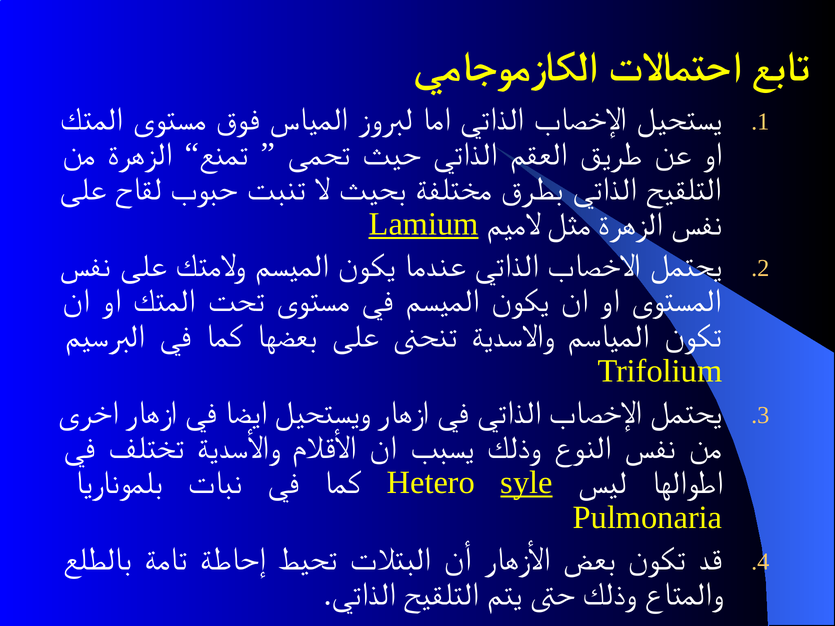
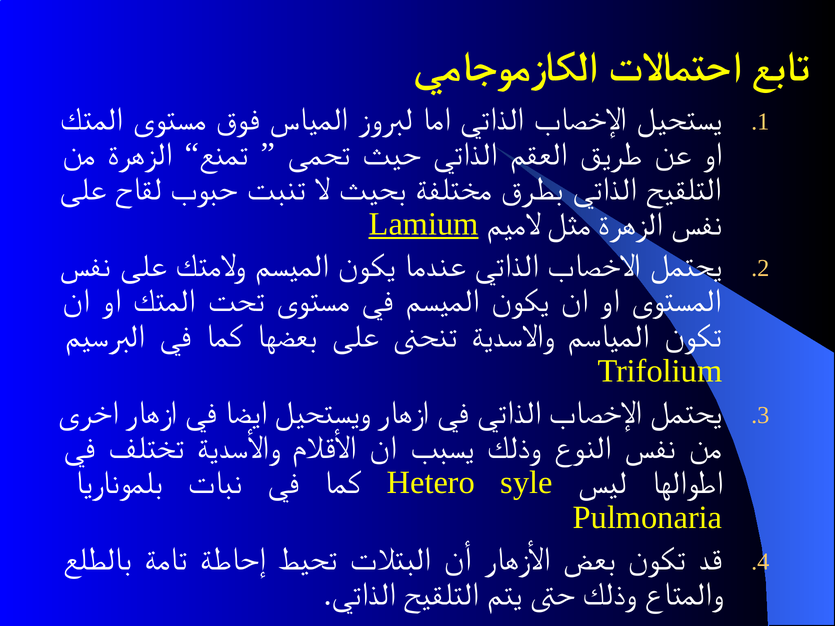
syle underline: present -> none
